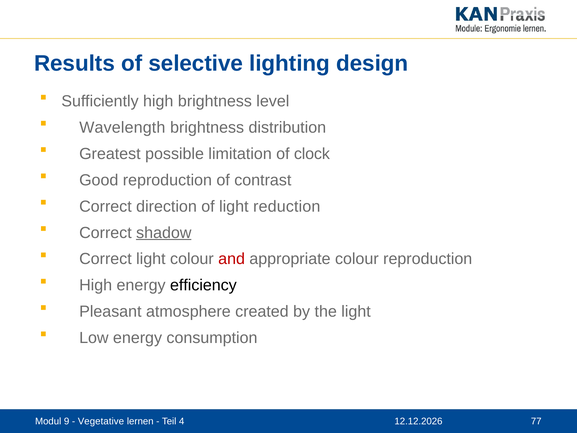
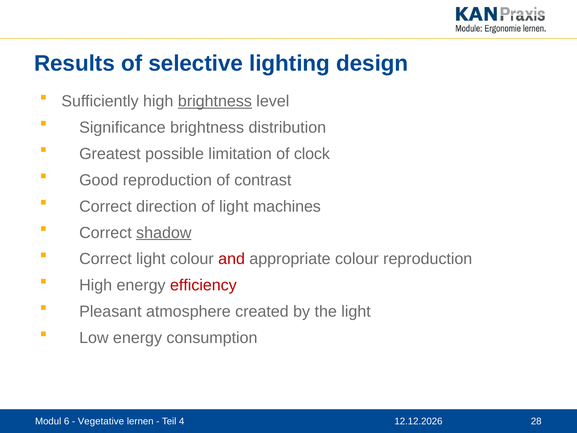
brightness at (215, 101) underline: none -> present
Wavelength: Wavelength -> Significance
reduction: reduction -> machines
efficiency colour: black -> red
9: 9 -> 6
77: 77 -> 28
